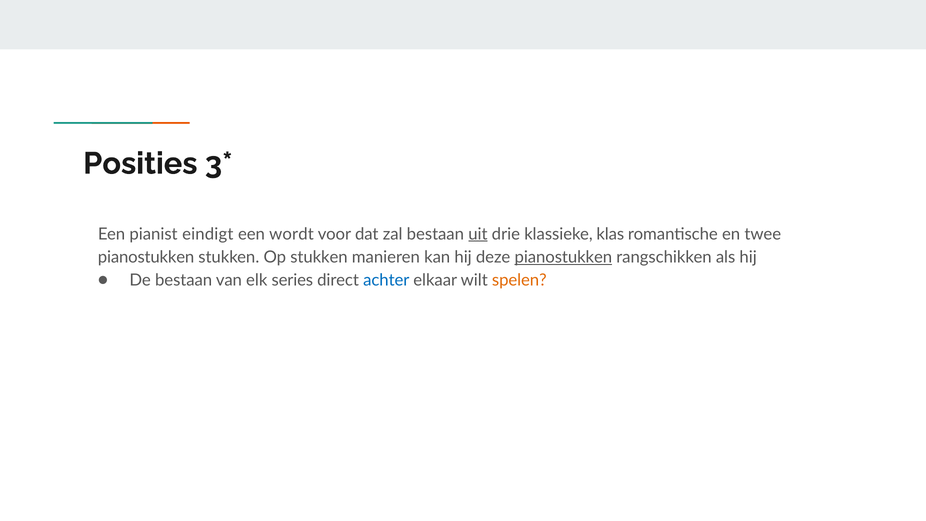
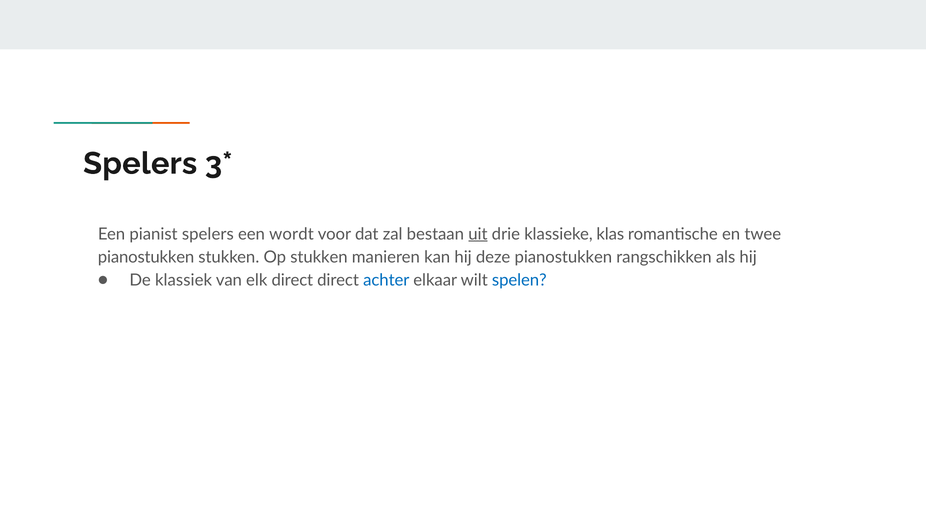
Posities at (140, 163): Posities -> Spelers
pianist eindigt: eindigt -> spelers
pianostukken at (563, 257) underline: present -> none
De bestaan: bestaan -> klassiek
elk series: series -> direct
spelen colour: orange -> blue
